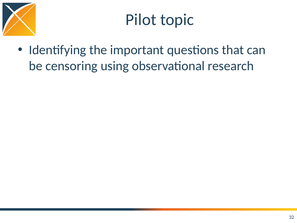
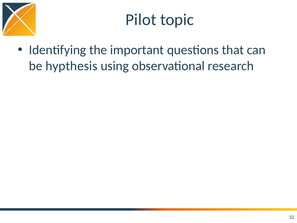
censoring: censoring -> hypthesis
